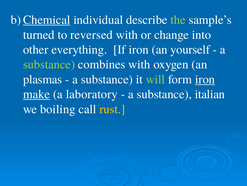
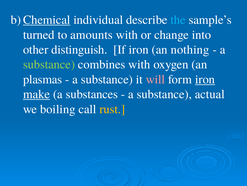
the colour: light green -> light blue
reversed: reversed -> amounts
everything: everything -> distinguish
yourself: yourself -> nothing
will colour: light green -> pink
laboratory: laboratory -> substances
italian: italian -> actual
